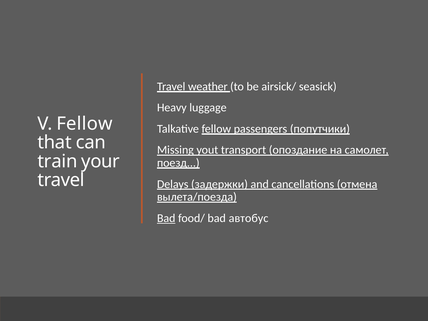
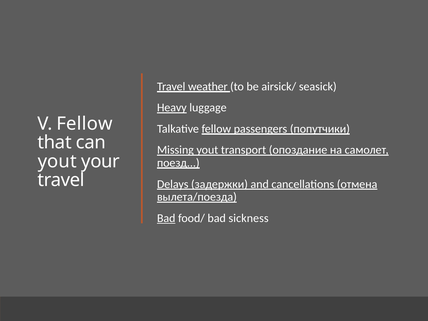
Heavy underline: none -> present
train at (57, 161): train -> yout
автобус: автобус -> sickness
